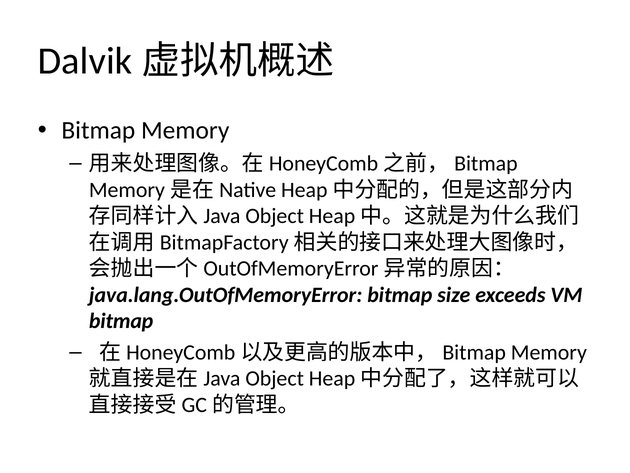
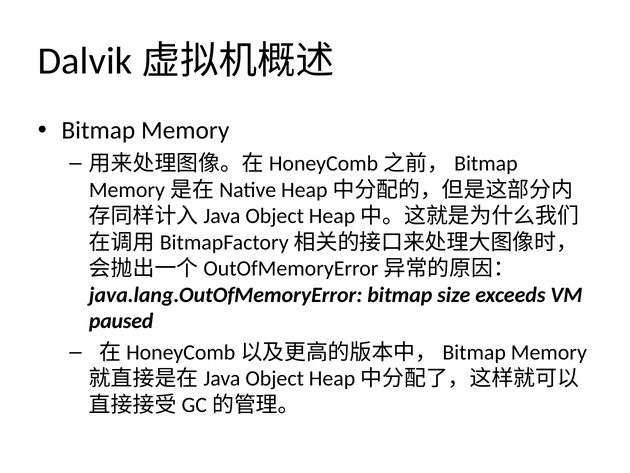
bitmap at (121, 321): bitmap -> paused
